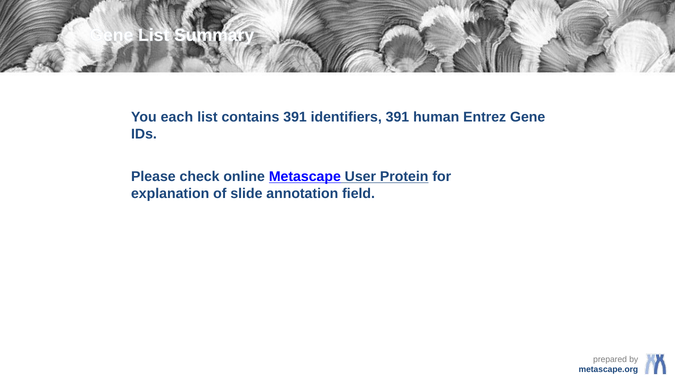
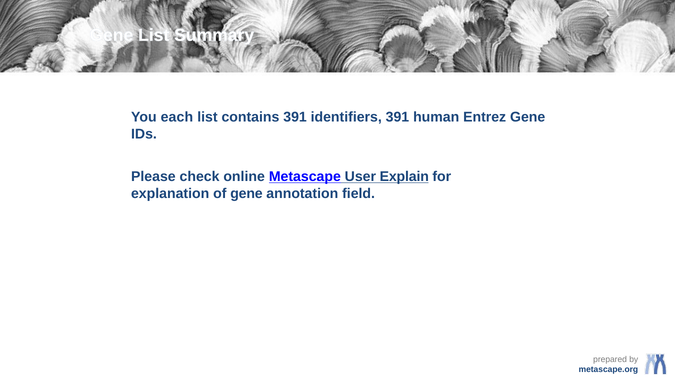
Protein: Protein -> Explain
of slide: slide -> gene
